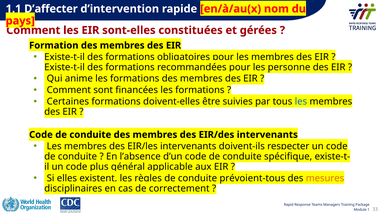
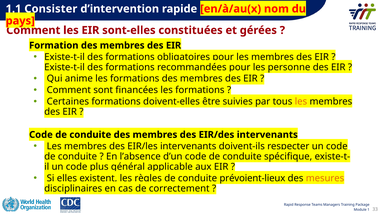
Dʼaffecter: Dʼaffecter -> Consister
les at (301, 101) colour: blue -> orange
prévoient-tous: prévoient-tous -> prévoient-lieux
